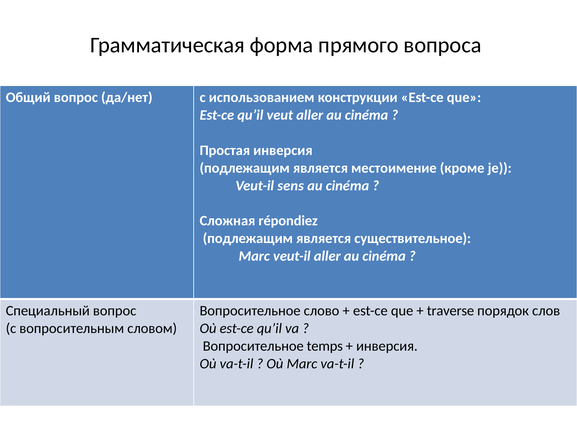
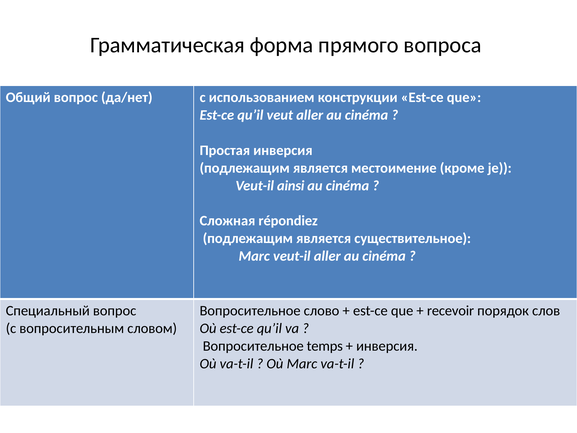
sens: sens -> ainsi
traverse: traverse -> recevoir
